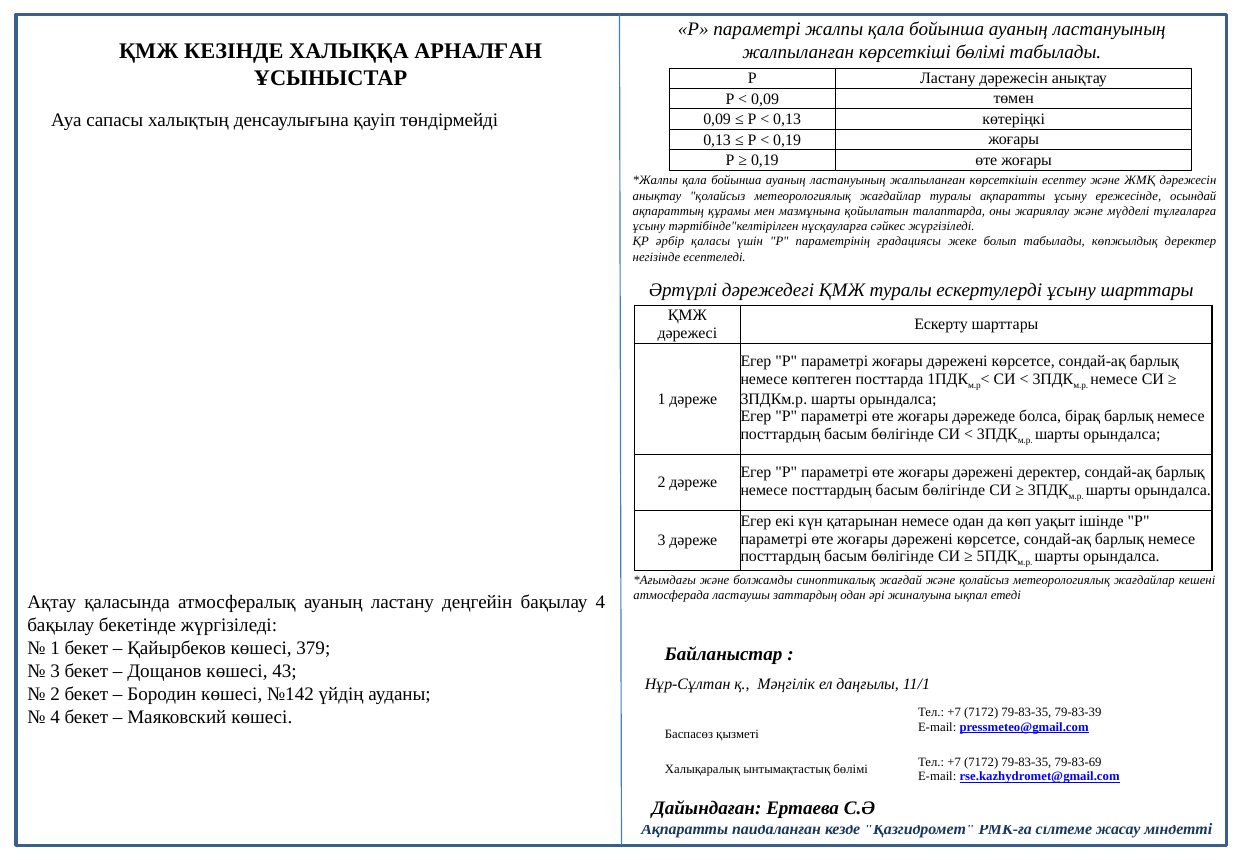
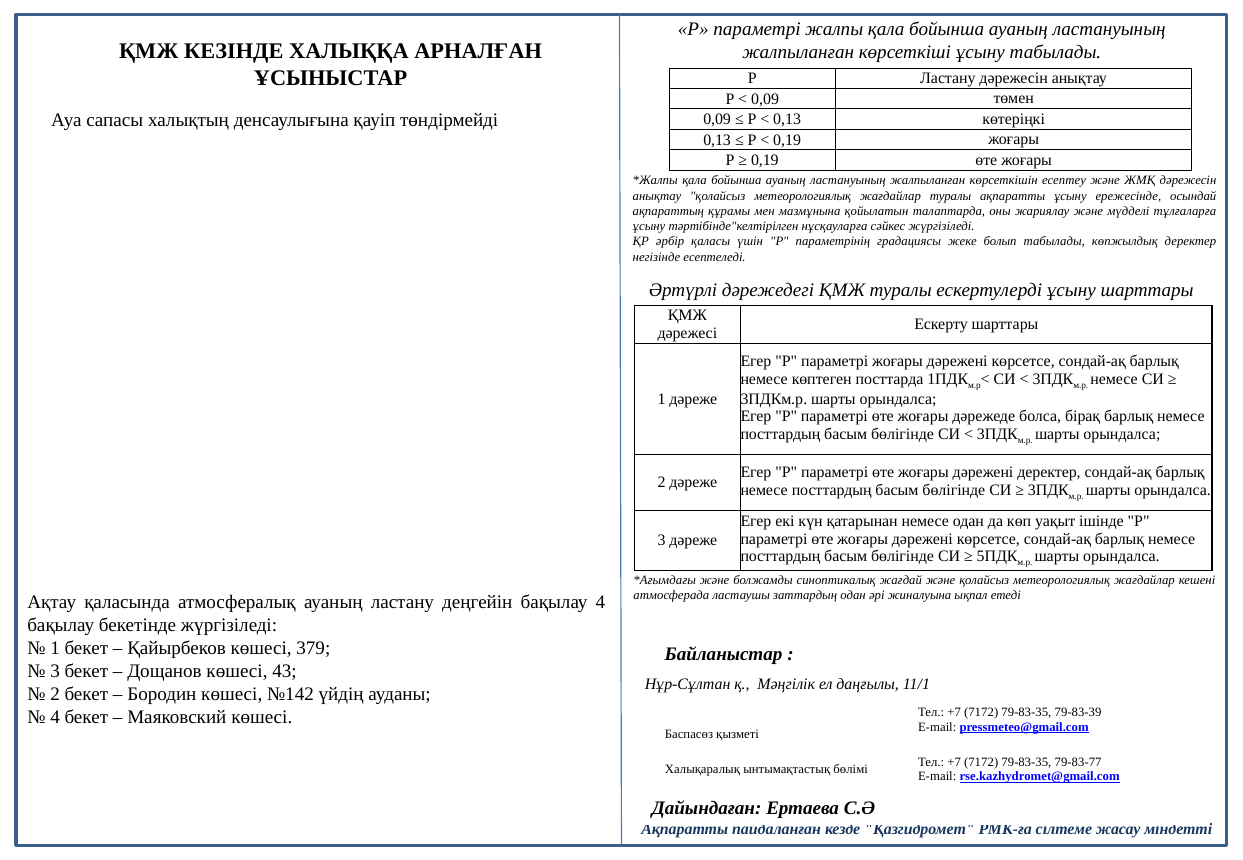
көрсеткіші бөлімі: бөлімі -> ұсыну
79-83-69: 79-83-69 -> 79-83-77
